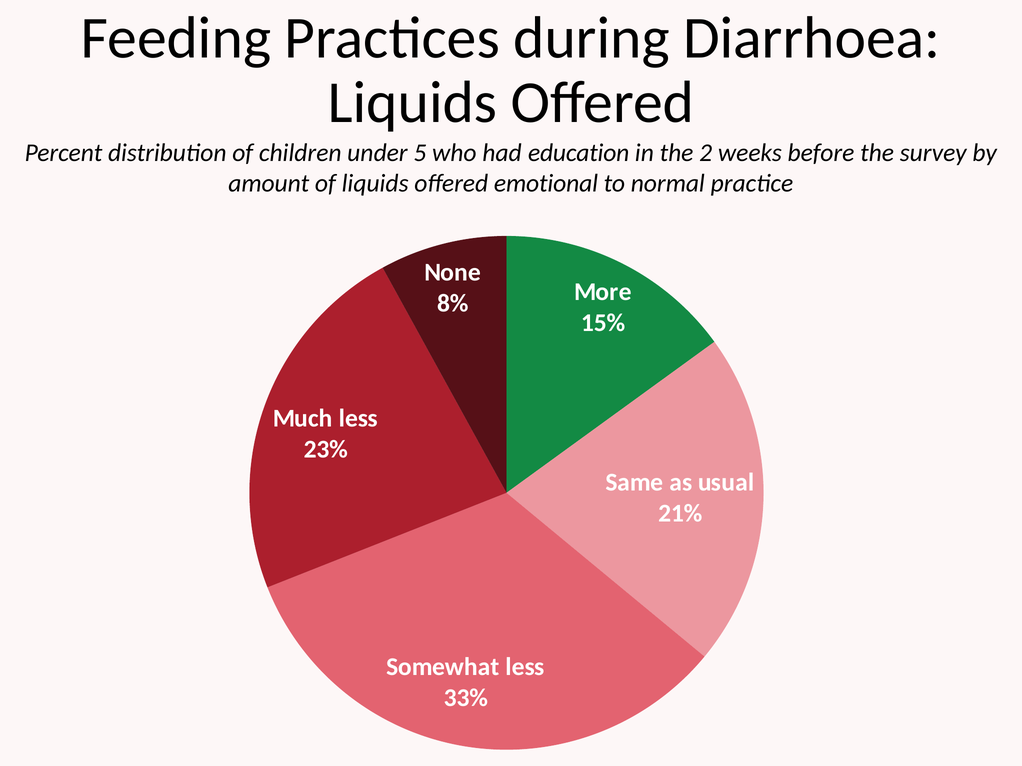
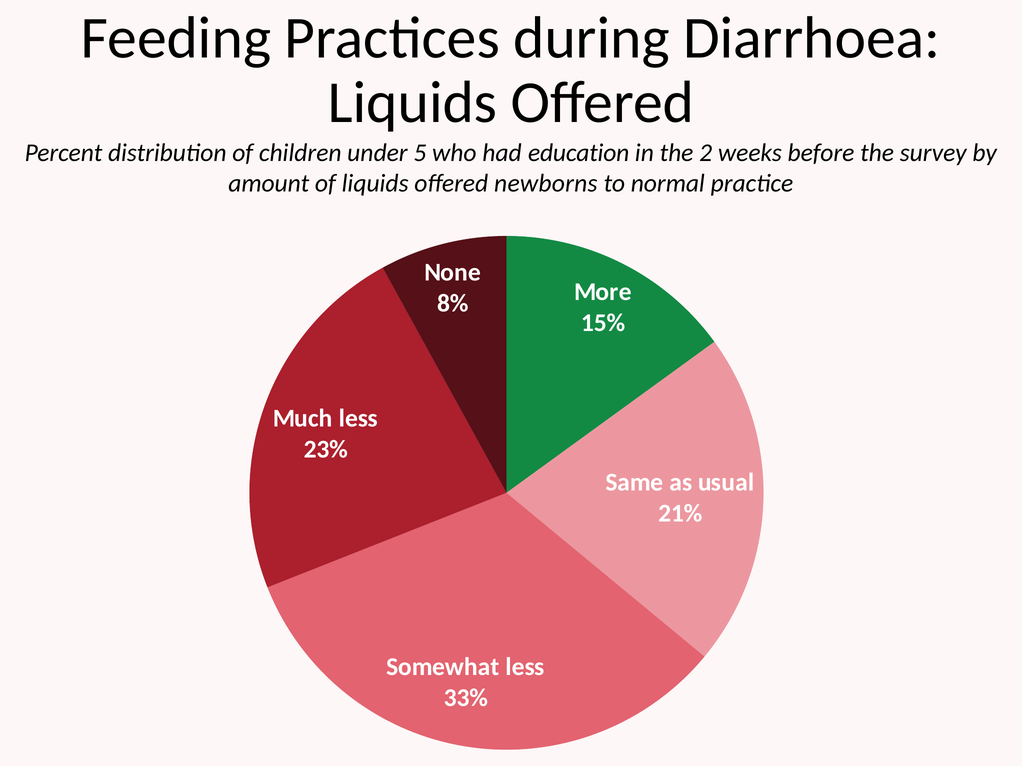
emotional: emotional -> newborns
